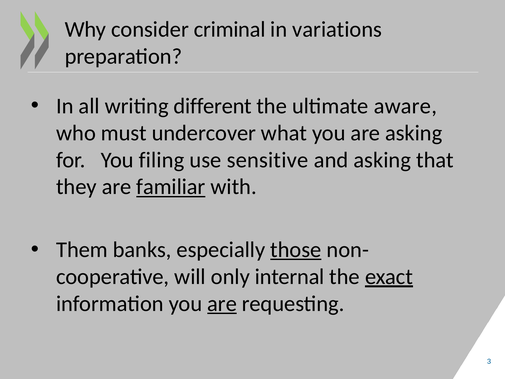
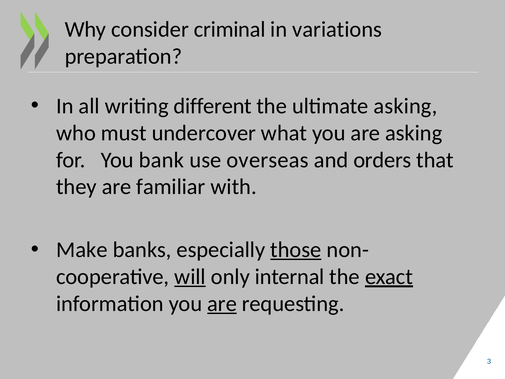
ultimate aware: aware -> asking
filing: filing -> bank
sensitive: sensitive -> overseas
and asking: asking -> orders
familiar underline: present -> none
Them: Them -> Make
will underline: none -> present
